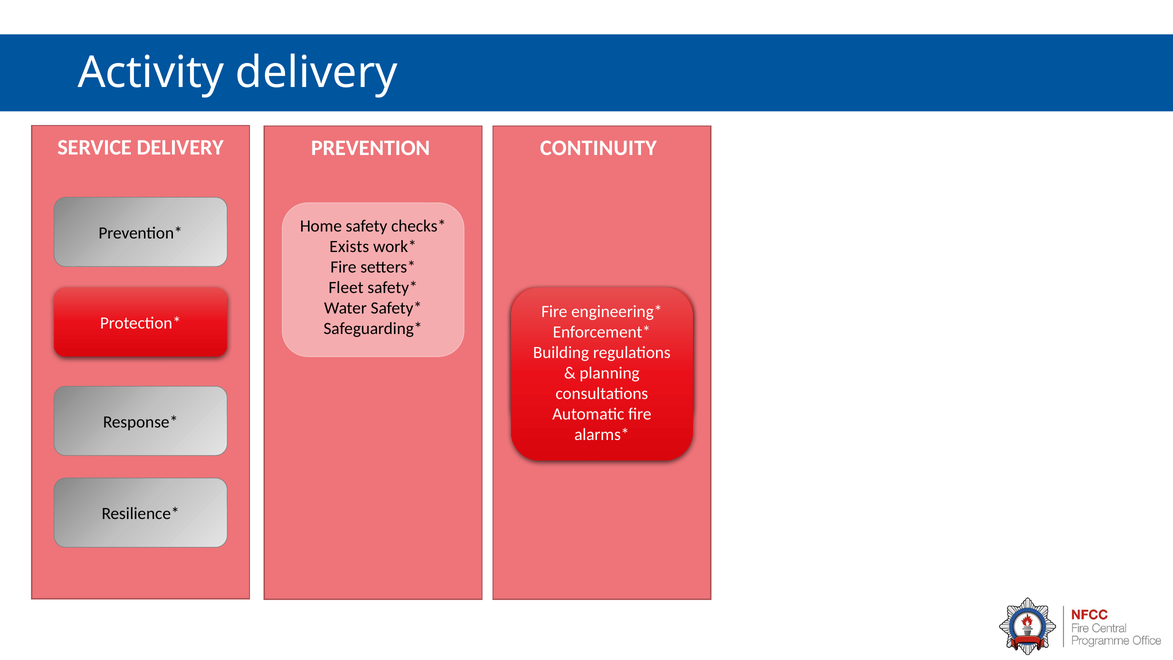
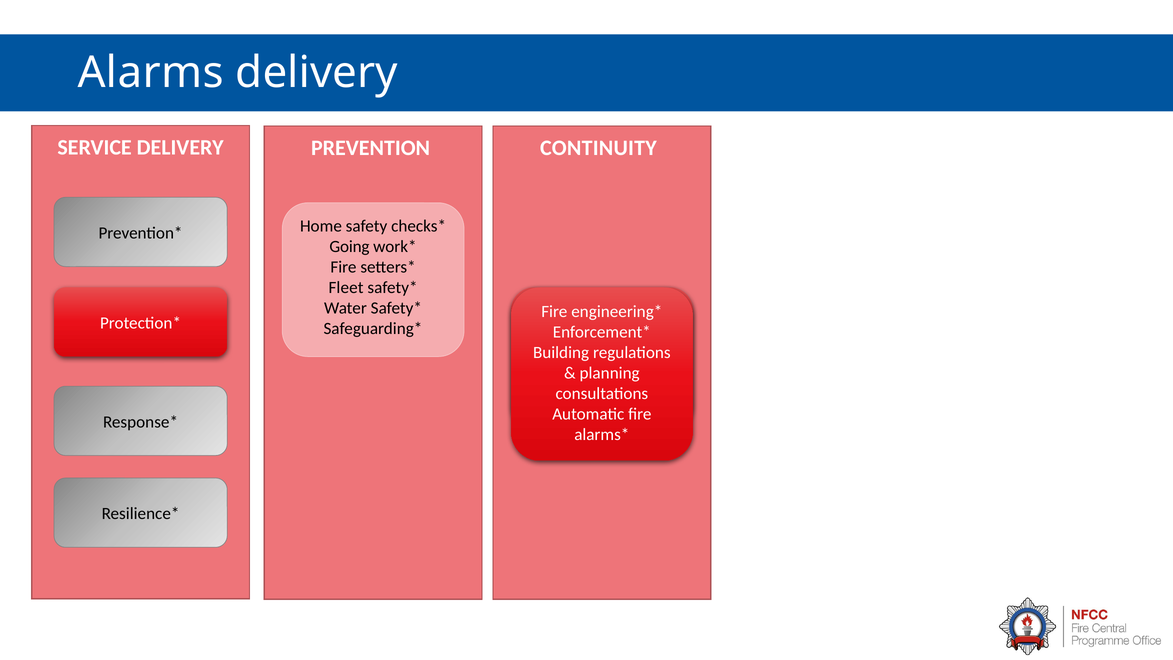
Activity: Activity -> Alarms
Exists: Exists -> Going
